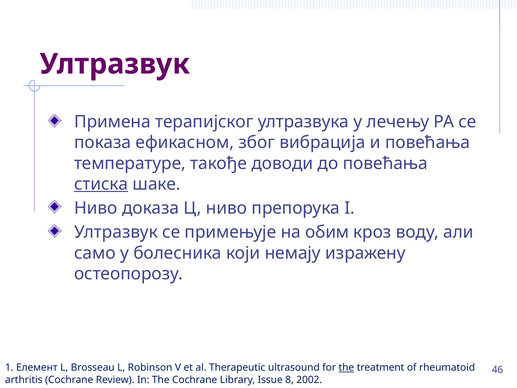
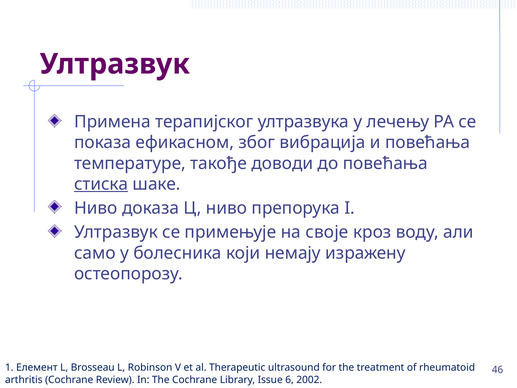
обим: обим -> своје
the at (346, 367) underline: present -> none
8: 8 -> 6
